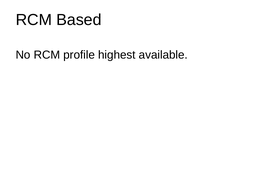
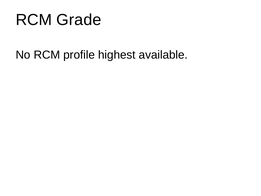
Based: Based -> Grade
